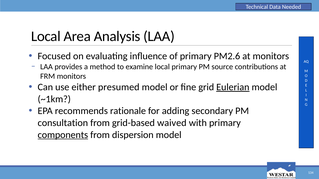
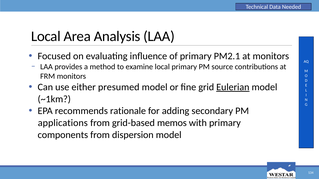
PM2.6: PM2.6 -> PM2.1
consultation: consultation -> applications
waived: waived -> memos
components underline: present -> none
